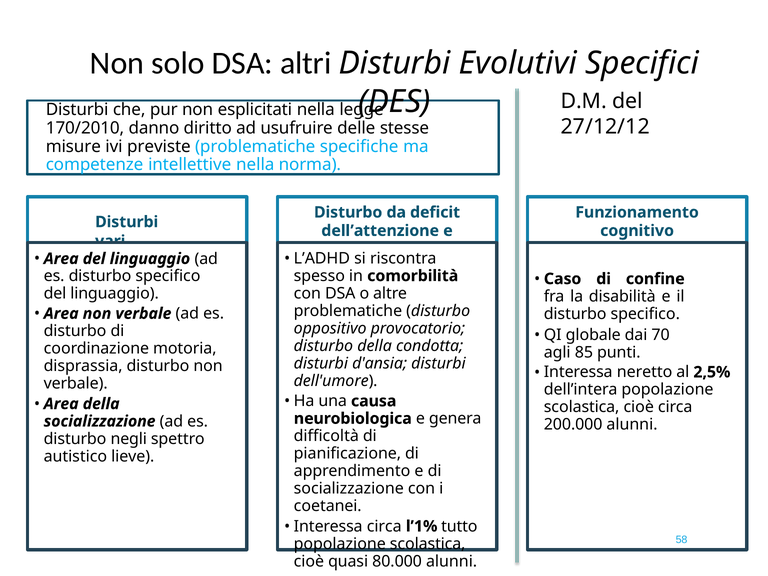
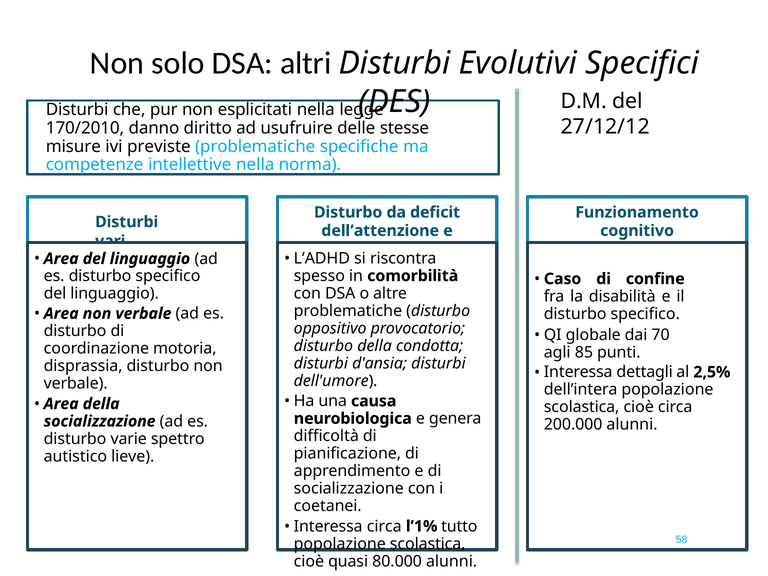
neretto: neretto -> dettagli
negli: negli -> varie
